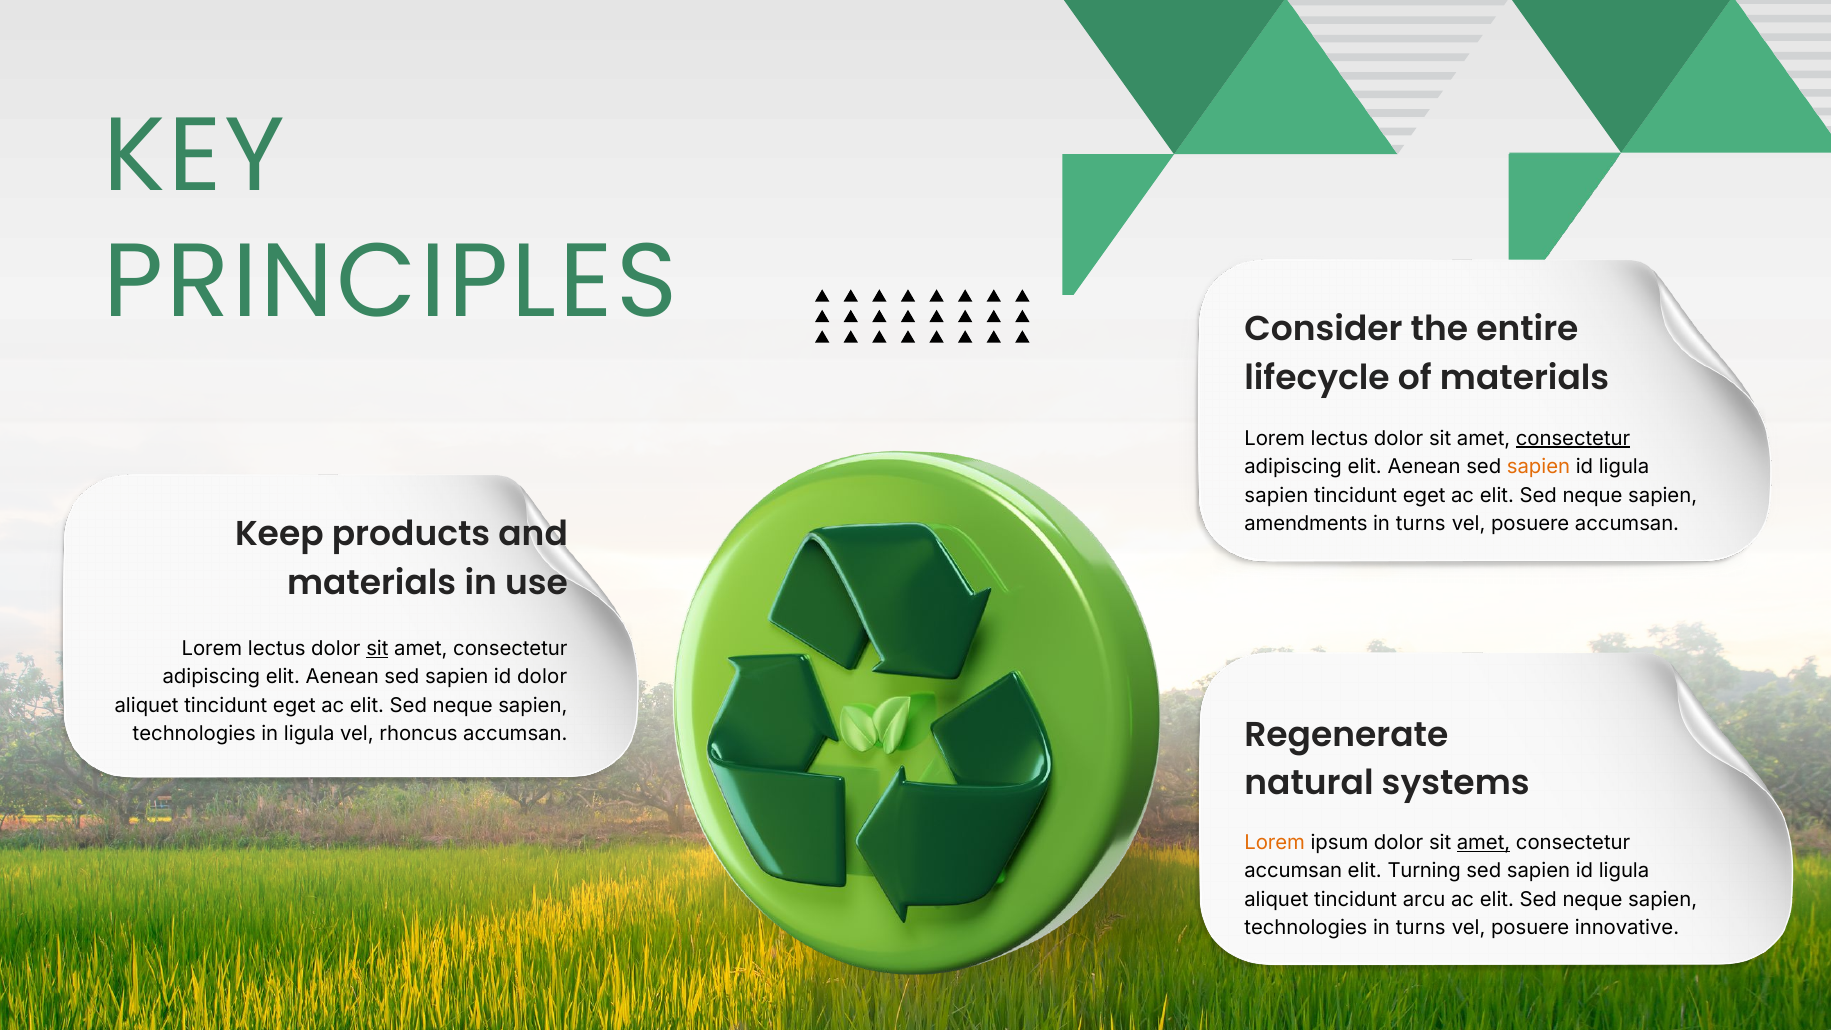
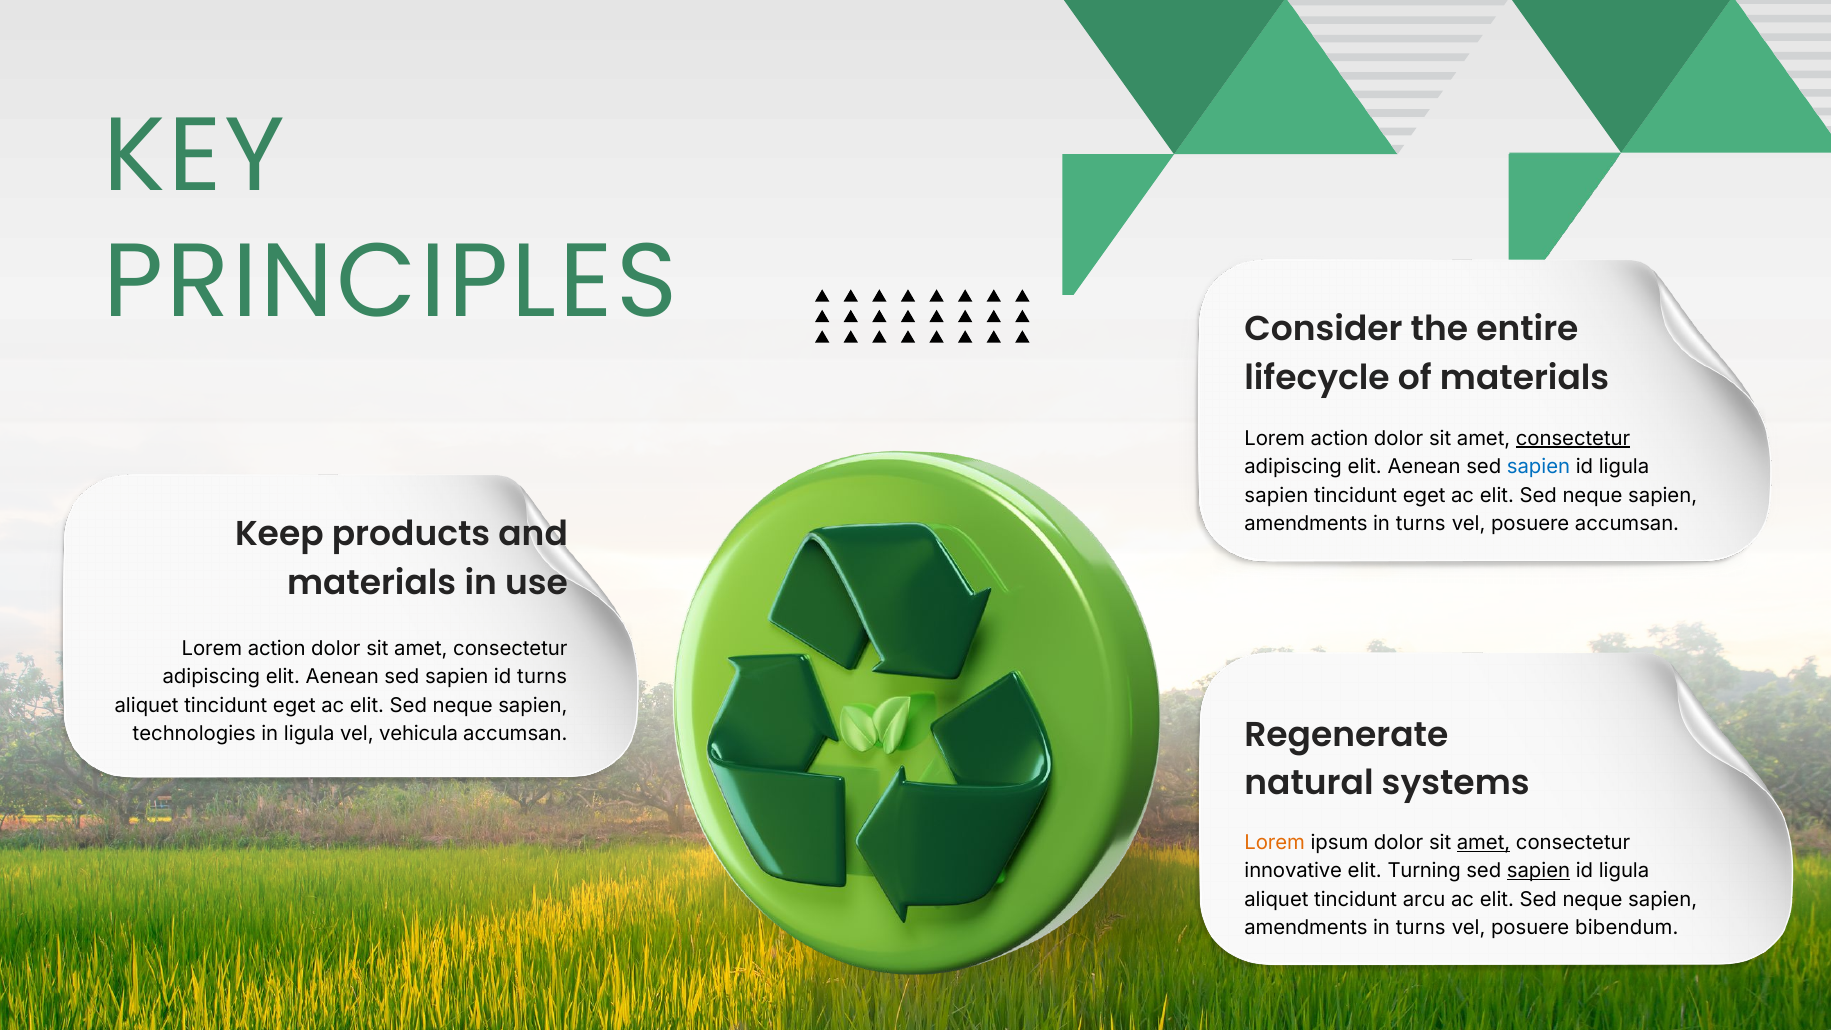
lectus at (1339, 438): lectus -> action
sapien at (1539, 467) colour: orange -> blue
lectus at (277, 649): lectus -> action
sit at (377, 649) underline: present -> none
id dolor: dolor -> turns
rhoncus: rhoncus -> vehicula
accumsan at (1293, 871): accumsan -> innovative
sapien at (1539, 871) underline: none -> present
technologies at (1306, 928): technologies -> amendments
innovative: innovative -> bibendum
